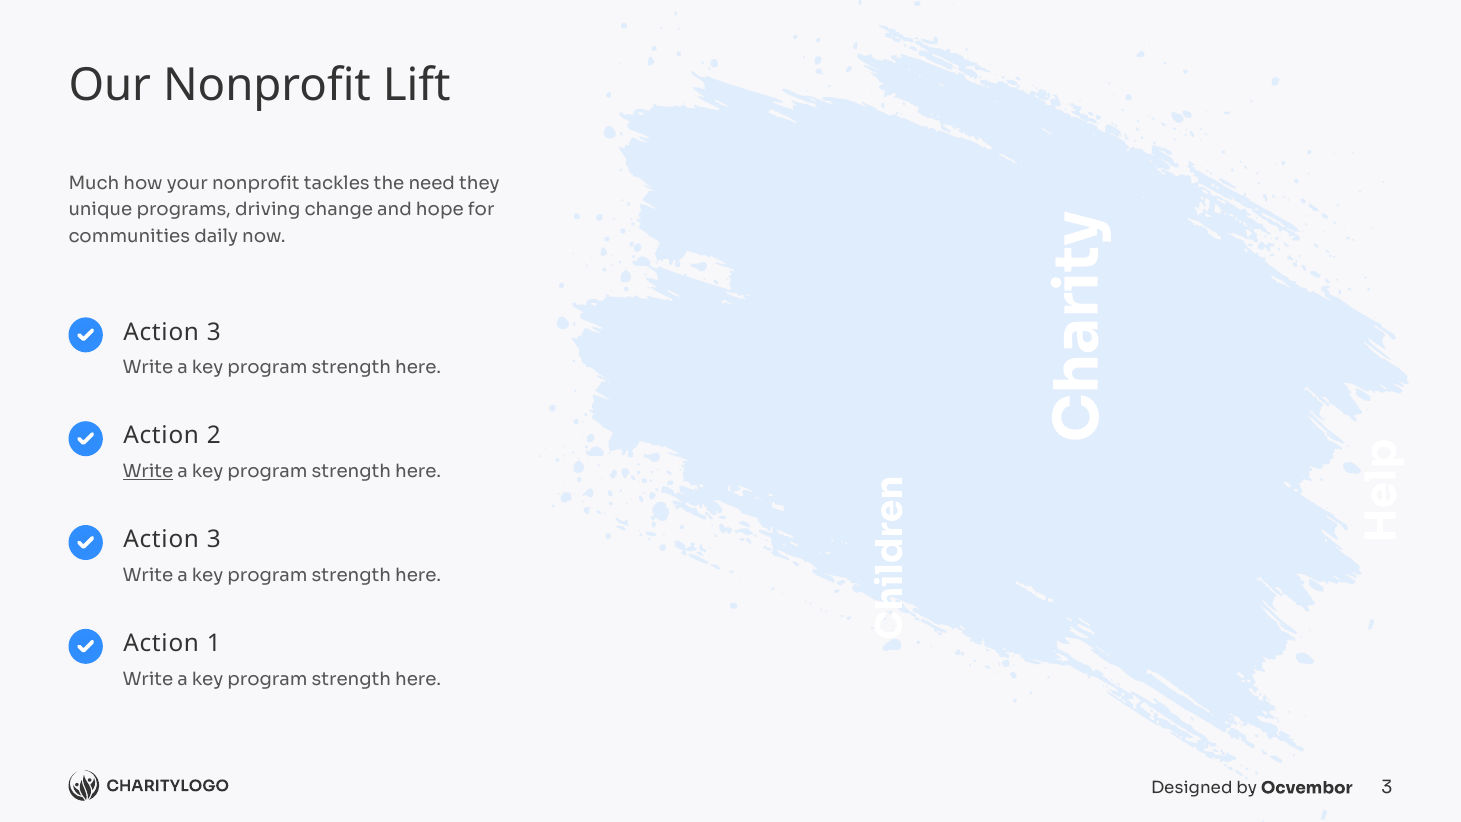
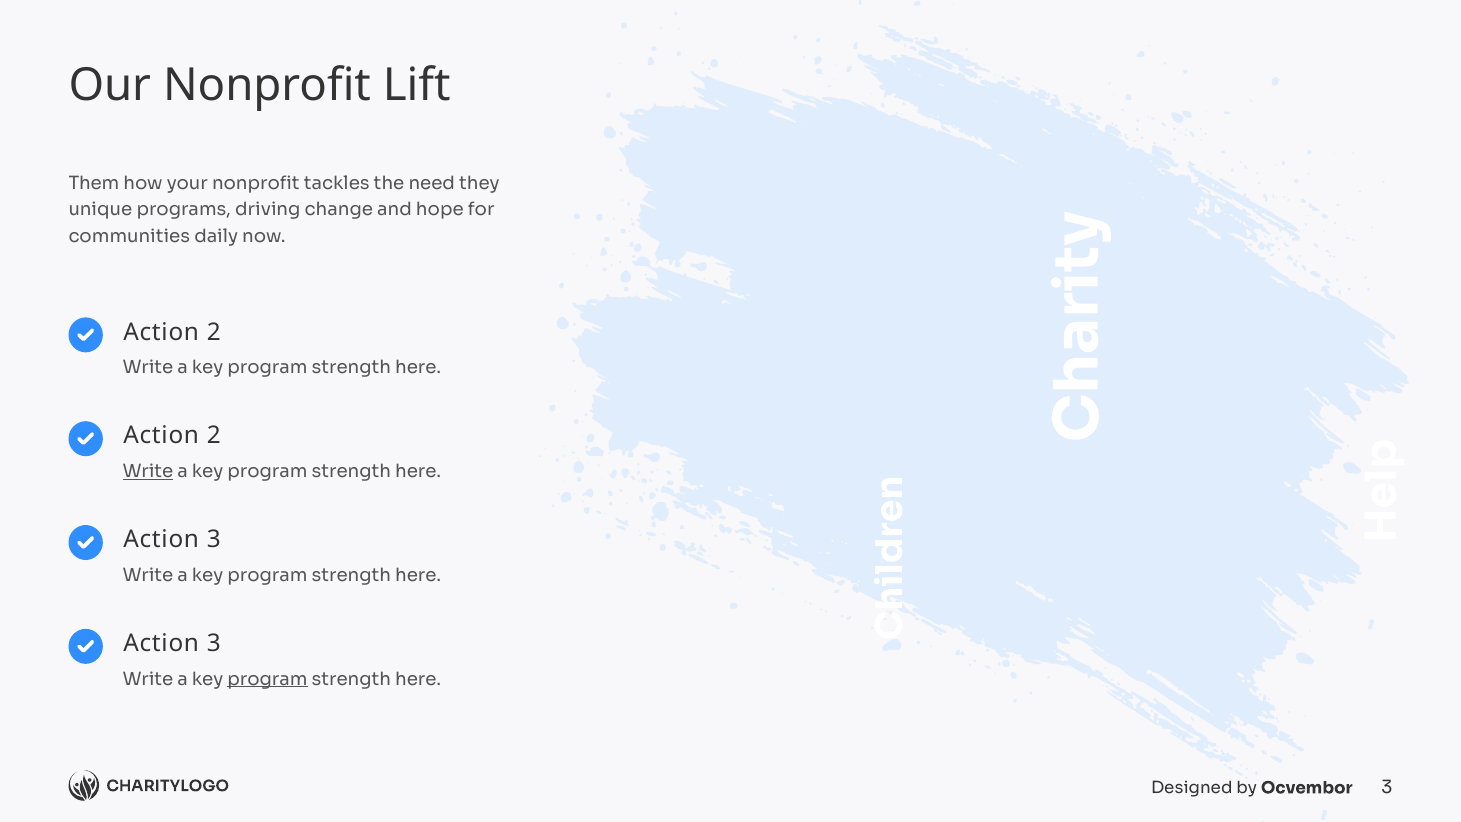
Much: Much -> Them
3 at (214, 332): 3 -> 2
1 at (214, 643): 1 -> 3
program at (267, 679) underline: none -> present
